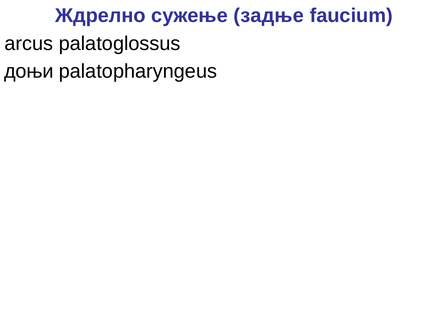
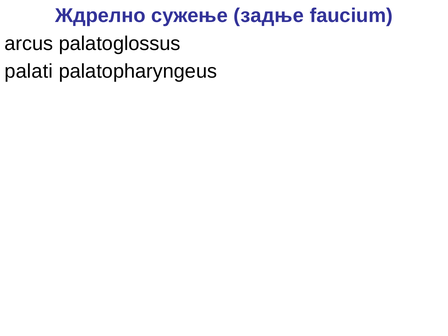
доњи: доњи -> palati
